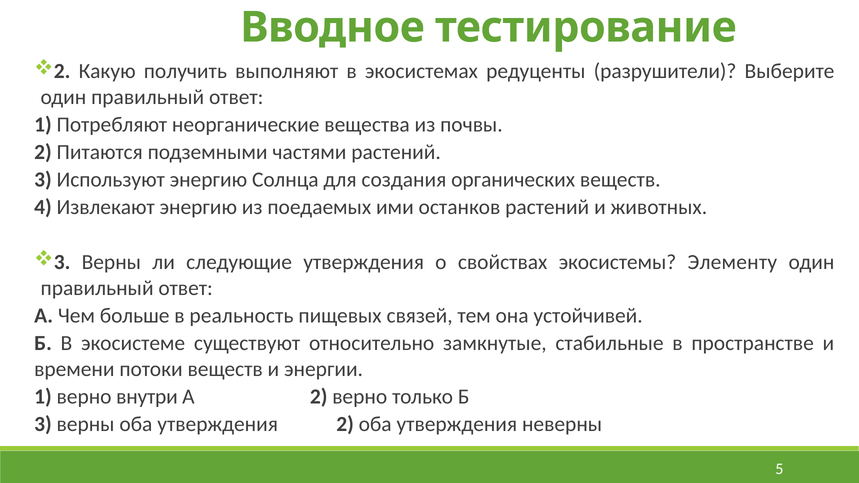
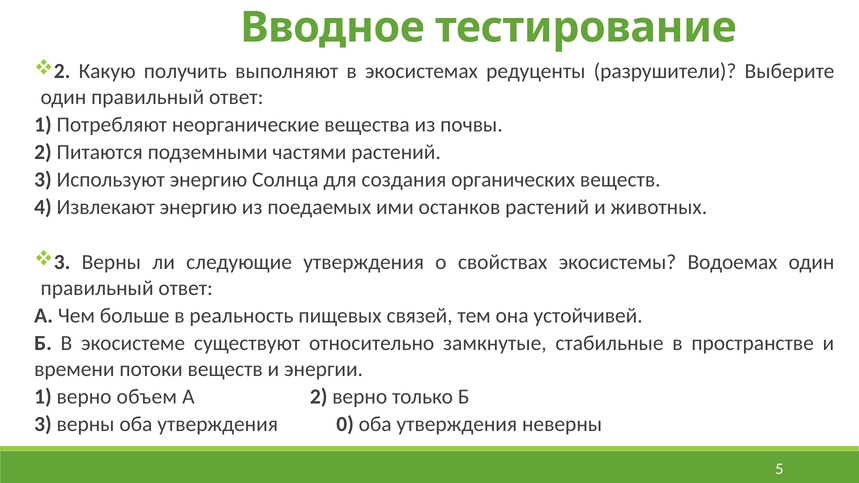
Элементу: Элементу -> Водоемах
внутри: внутри -> объем
утверждения 2: 2 -> 0
